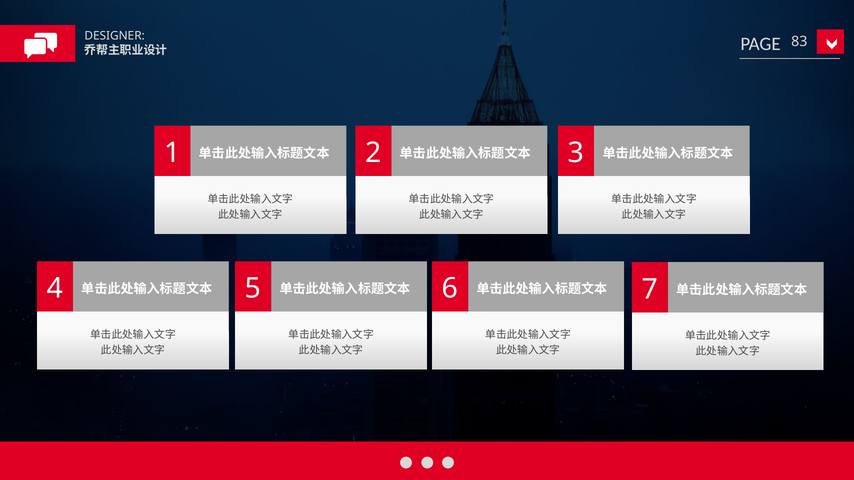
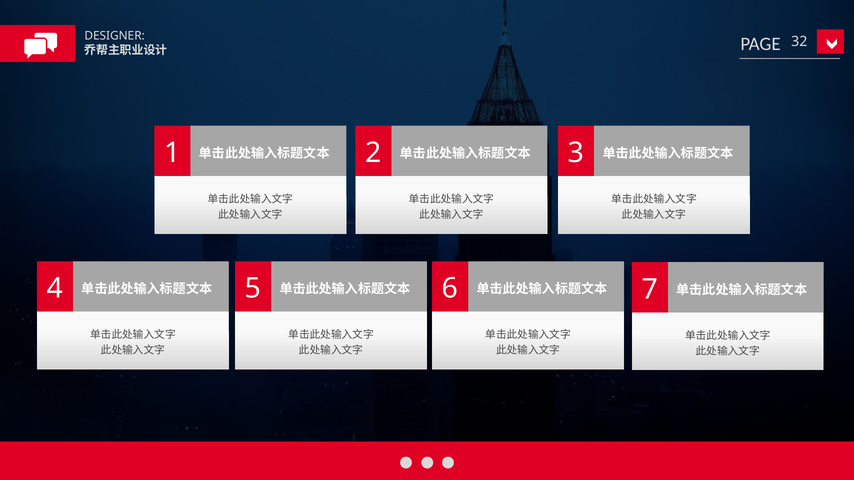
83: 83 -> 32
